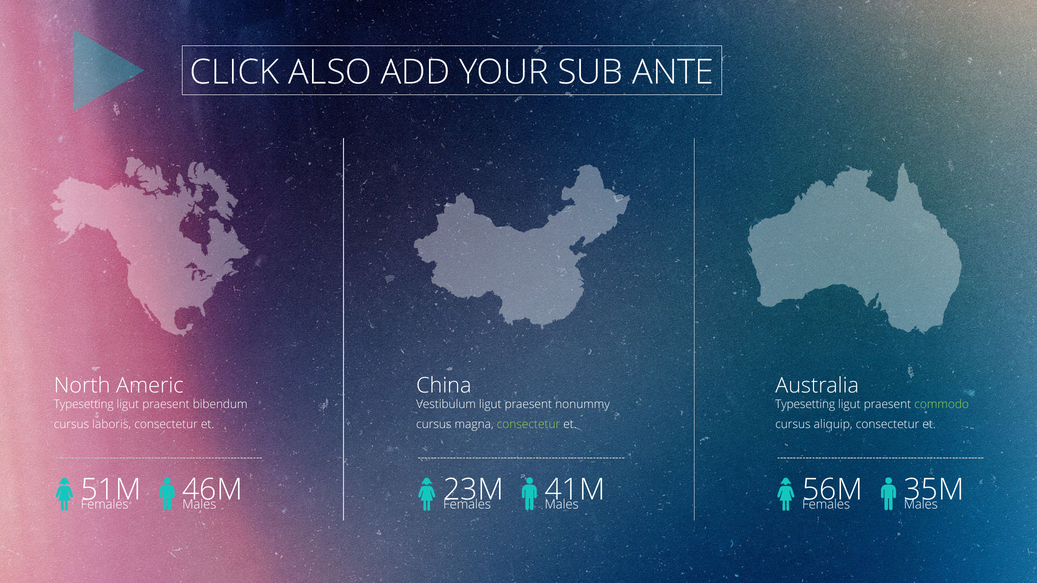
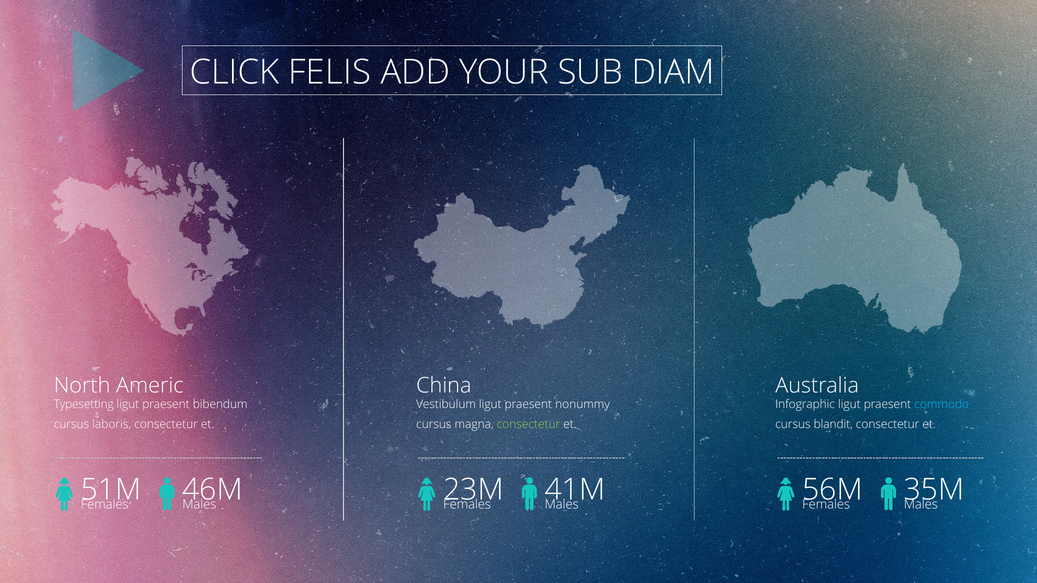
ALSO: ALSO -> FELIS
ANTE: ANTE -> DIAM
Typesetting at (805, 405): Typesetting -> Infographic
commodo colour: light green -> light blue
aliquip: aliquip -> blandit
